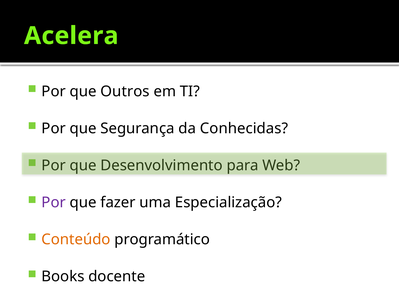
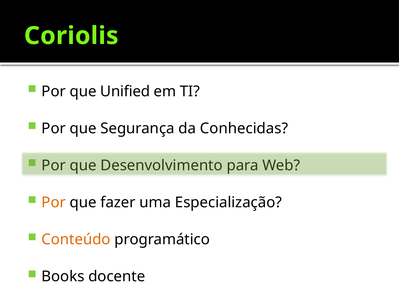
Acelera: Acelera -> Coriolis
Outros: Outros -> Unified
Por at (54, 203) colour: purple -> orange
